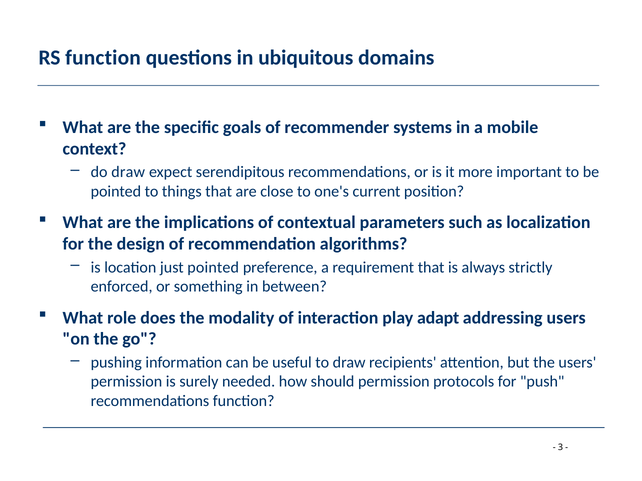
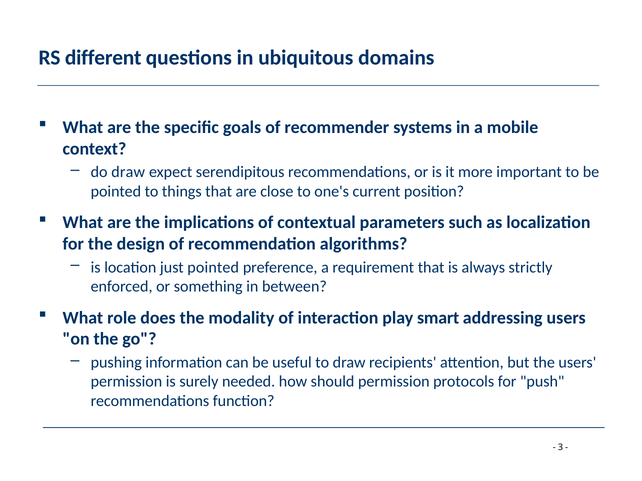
RS function: function -> different
adapt: adapt -> smart
